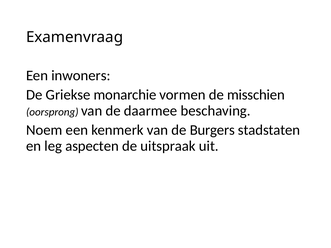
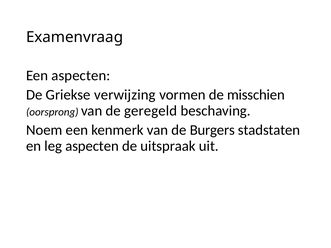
Een inwoners: inwoners -> aspecten
monarchie: monarchie -> verwijzing
daarmee: daarmee -> geregeld
